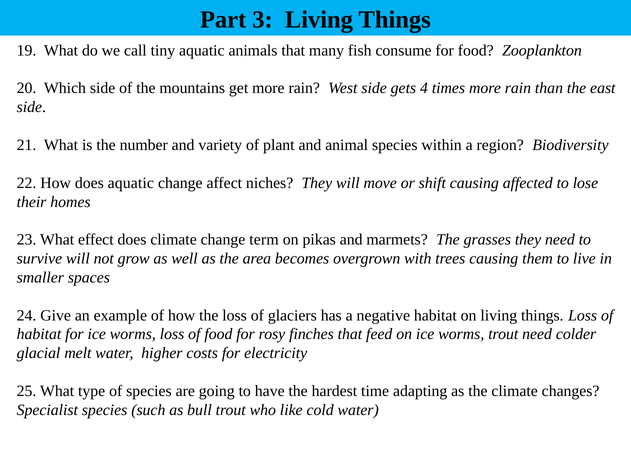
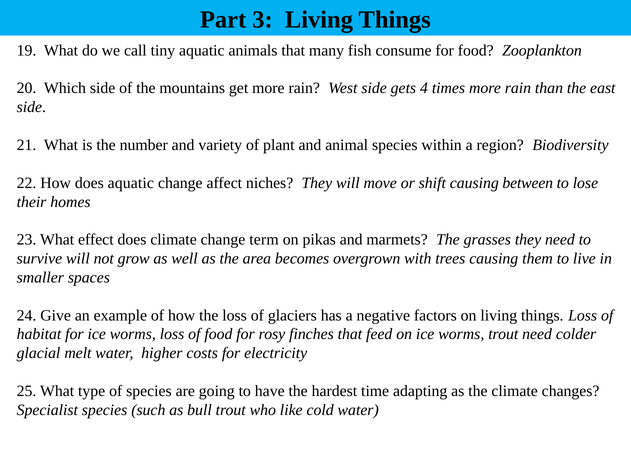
affected: affected -> between
negative habitat: habitat -> factors
